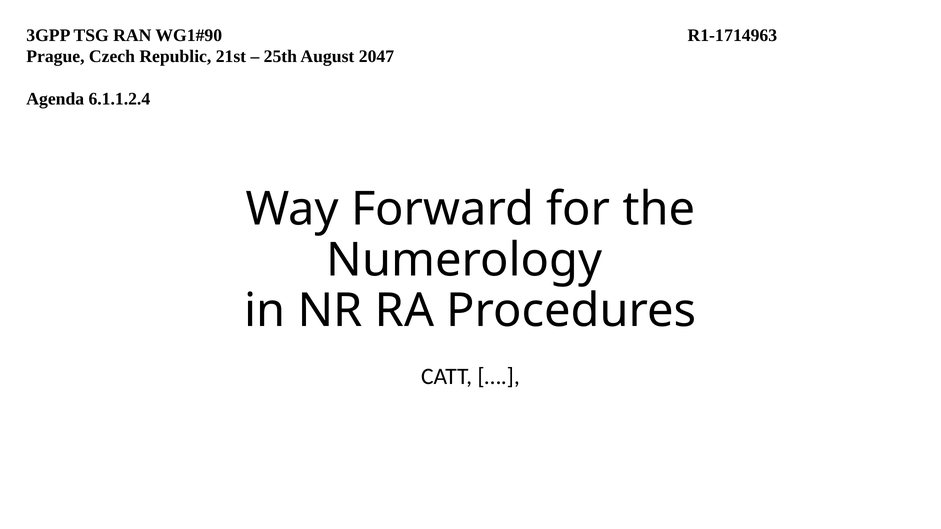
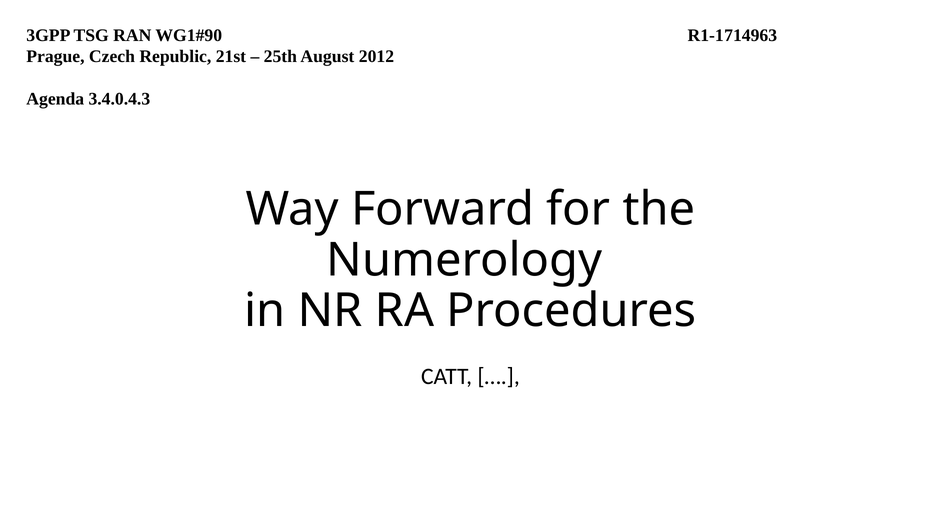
2047: 2047 -> 2012
6.1.1.2.4: 6.1.1.2.4 -> 3.4.0.4.3
